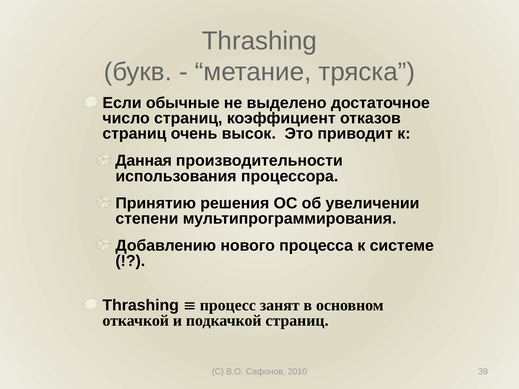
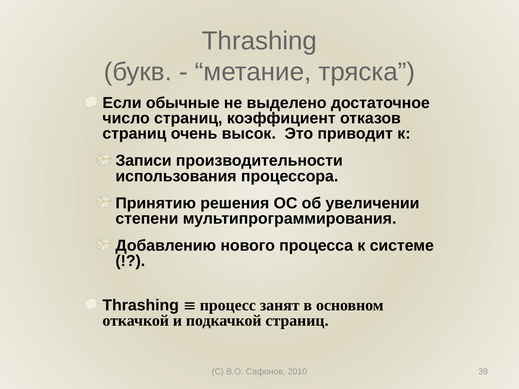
Данная: Данная -> Записи
